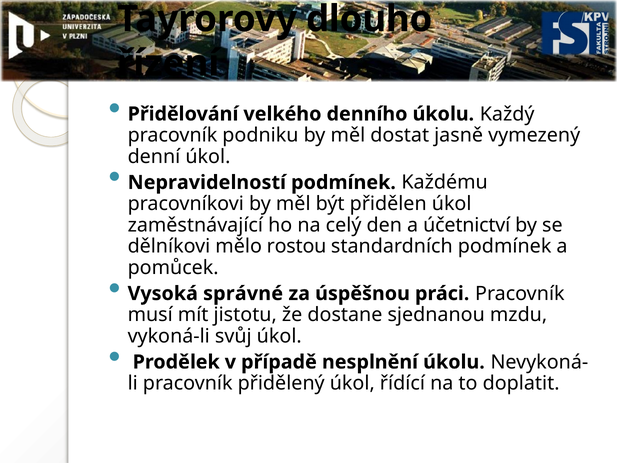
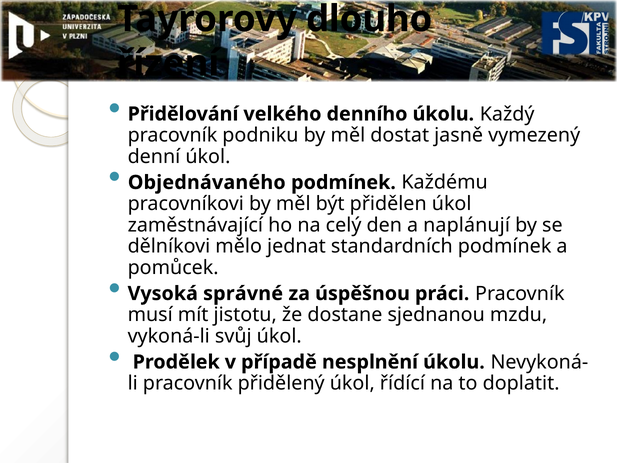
Nepravidelností: Nepravidelností -> Objednávaného
účetnictví: účetnictví -> naplánují
rostou: rostou -> jednat
